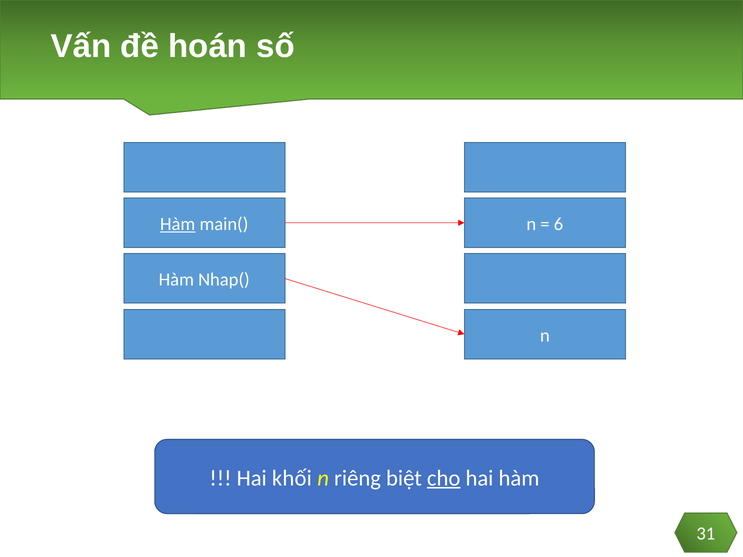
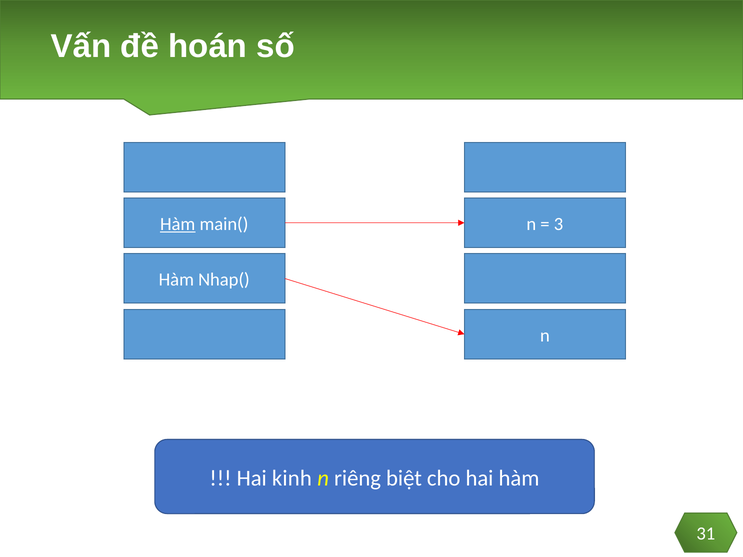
6: 6 -> 3
khối: khối -> kinh
cho underline: present -> none
